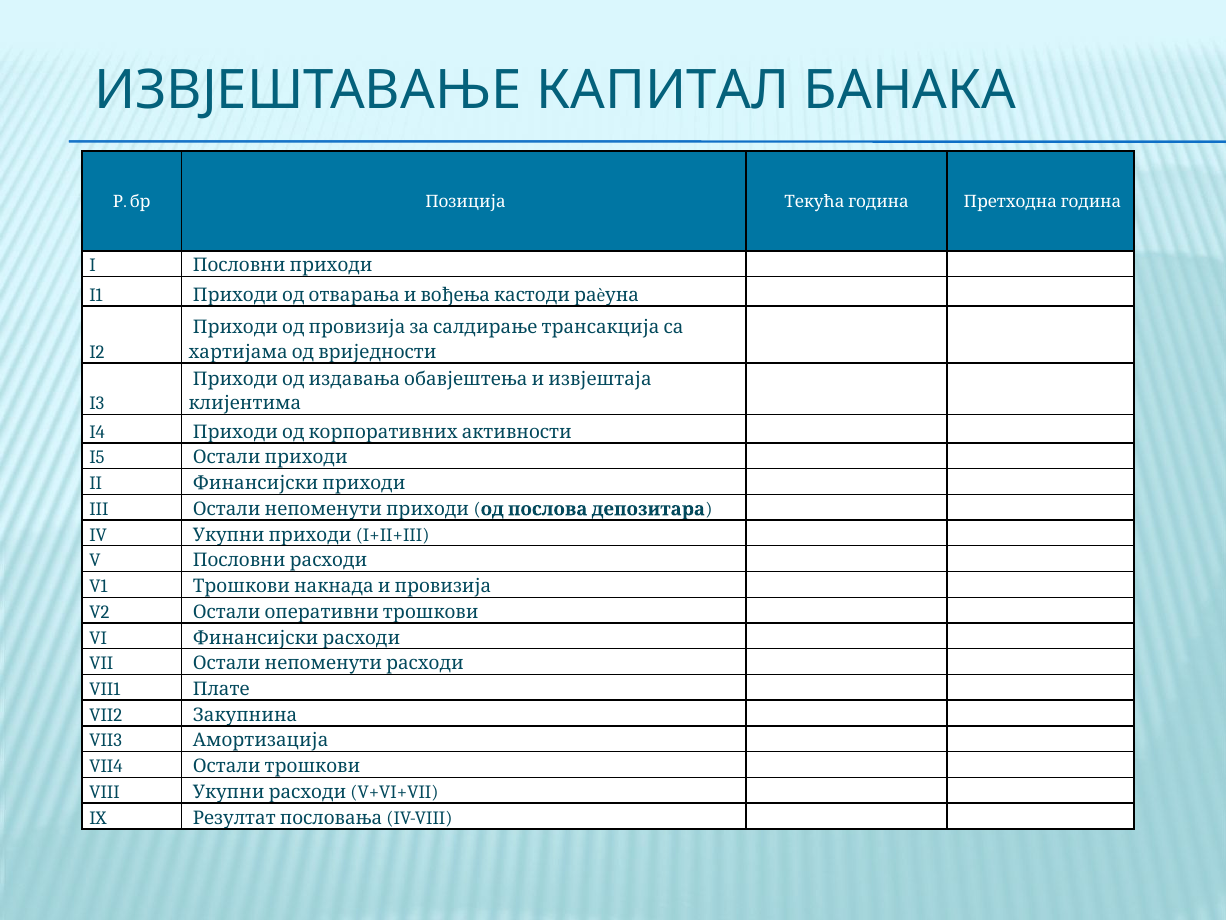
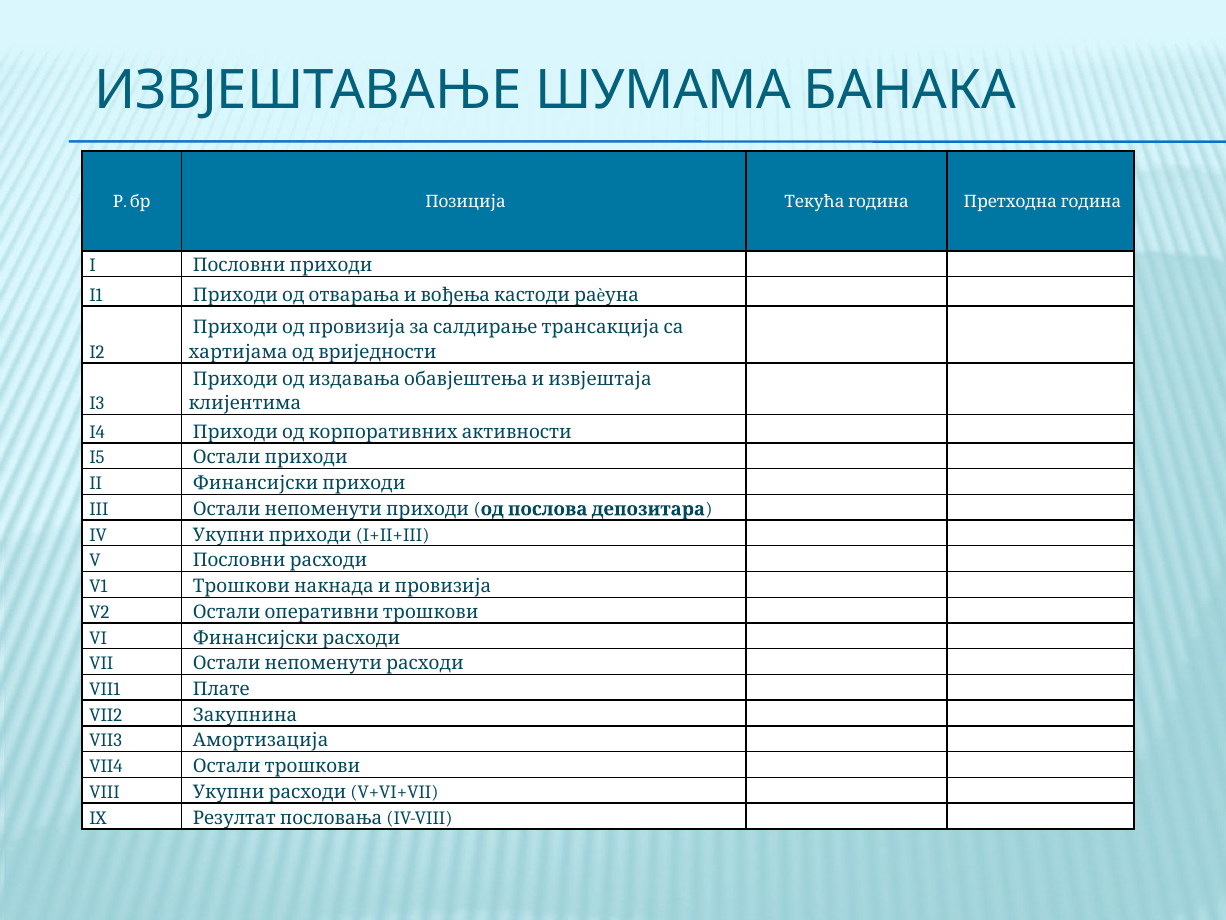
КАПИТАЛ: КАПИТАЛ -> ШУМАМА
